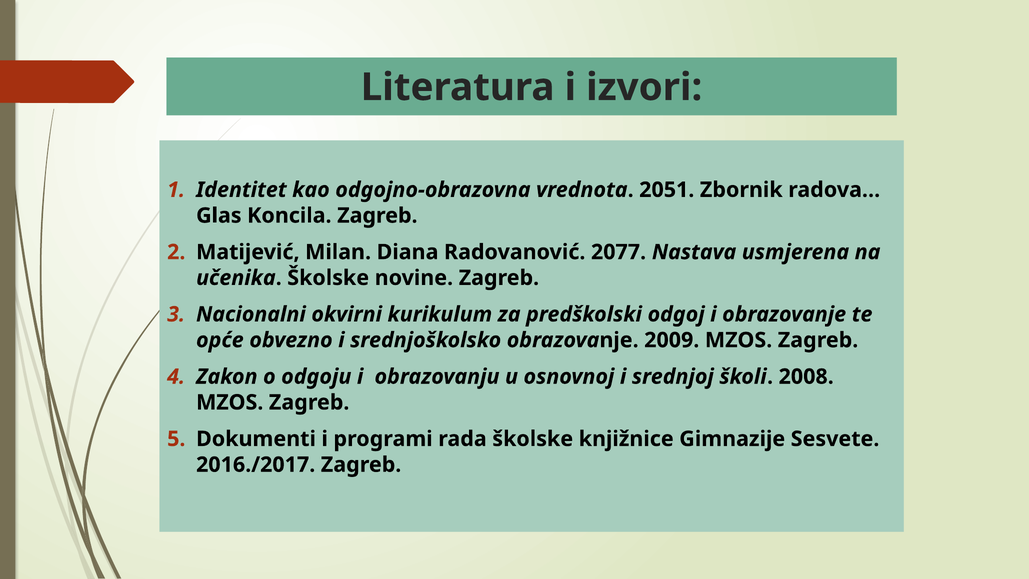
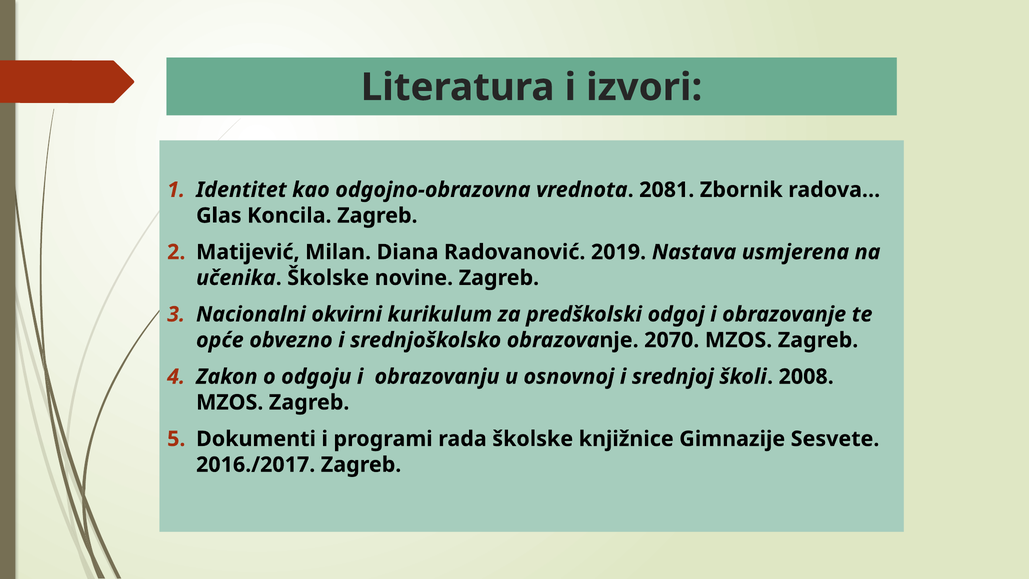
2051: 2051 -> 2081
2077: 2077 -> 2019
2009: 2009 -> 2070
